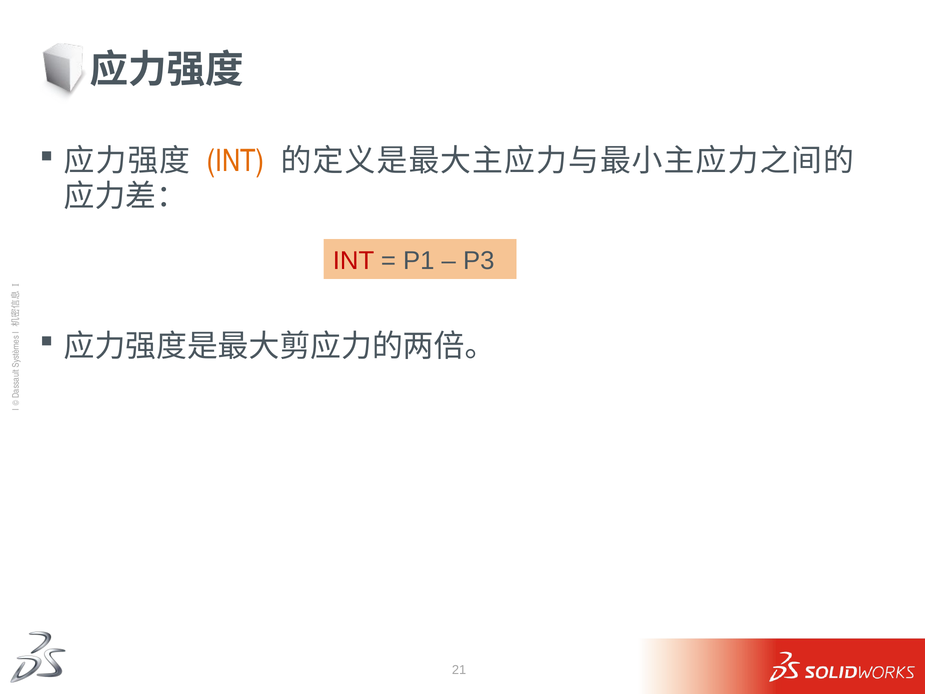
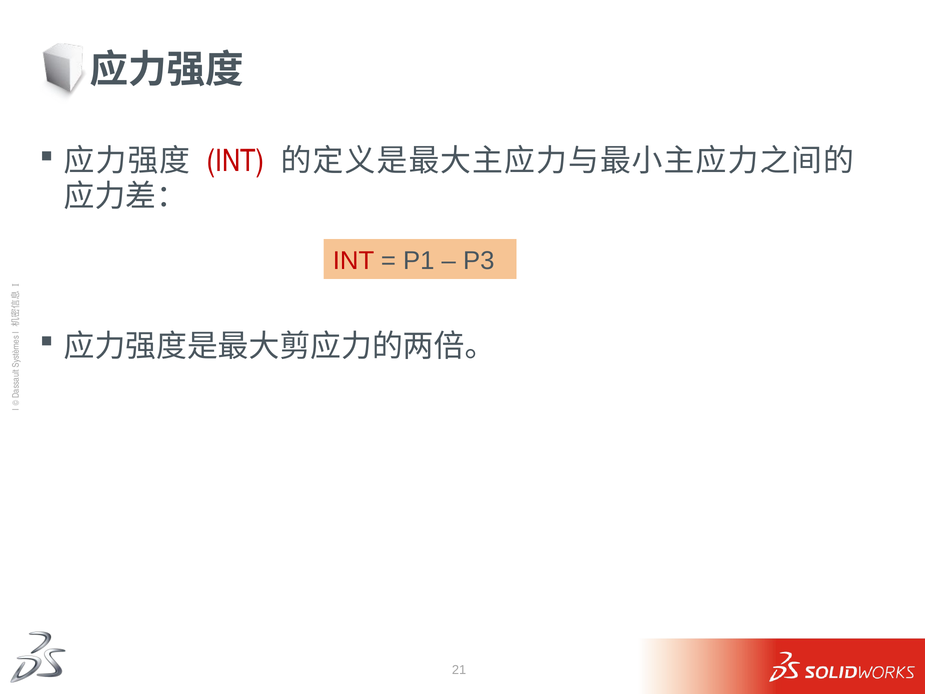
INT at (235, 161) colour: orange -> red
